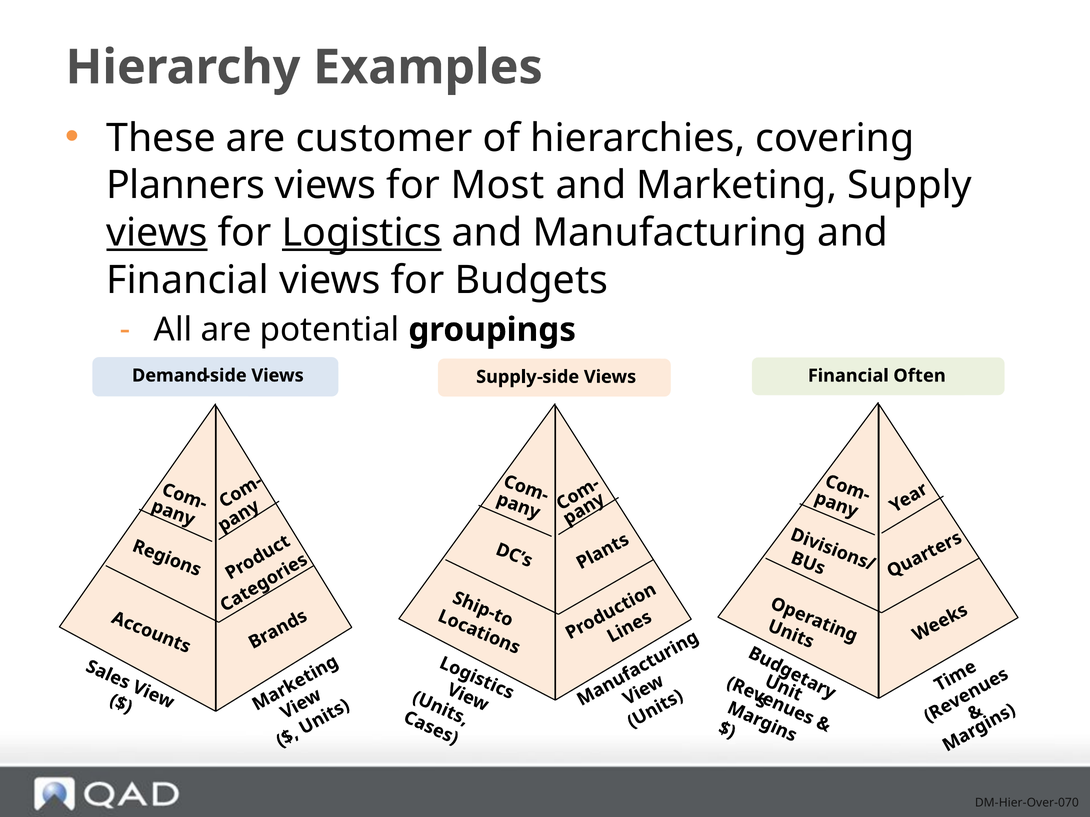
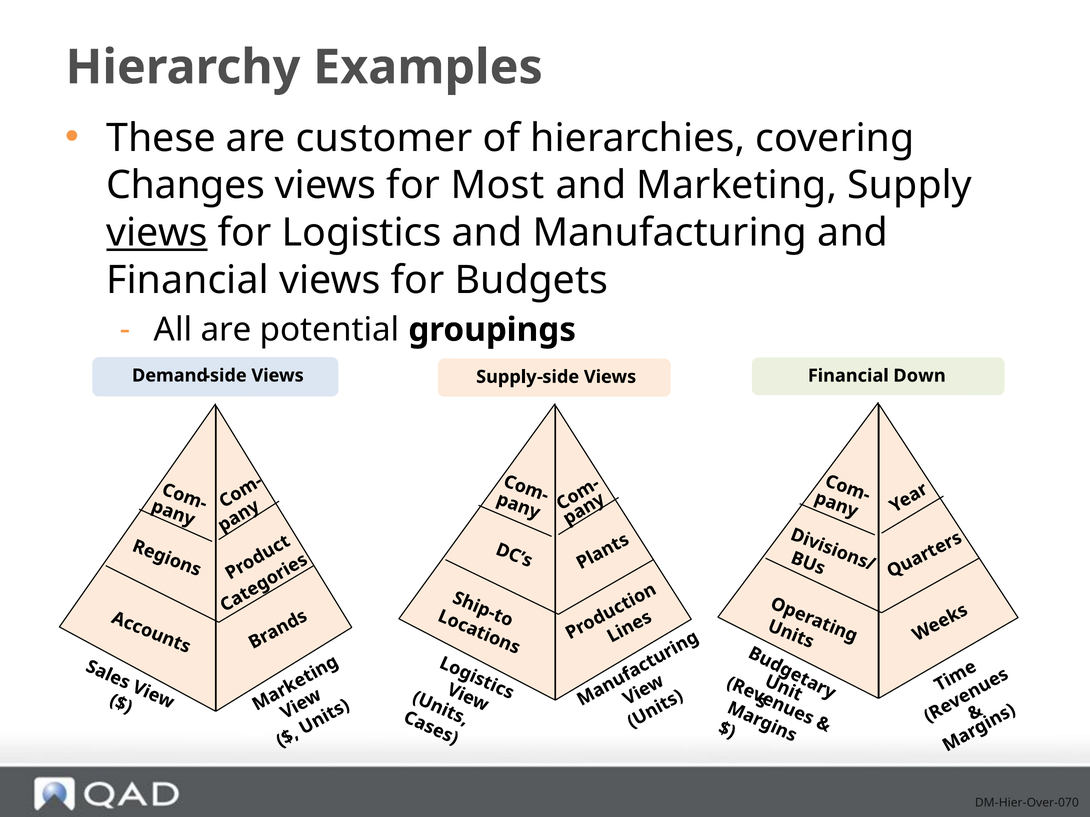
Planners: Planners -> Changes
Logistics underline: present -> none
Often: Often -> Down
